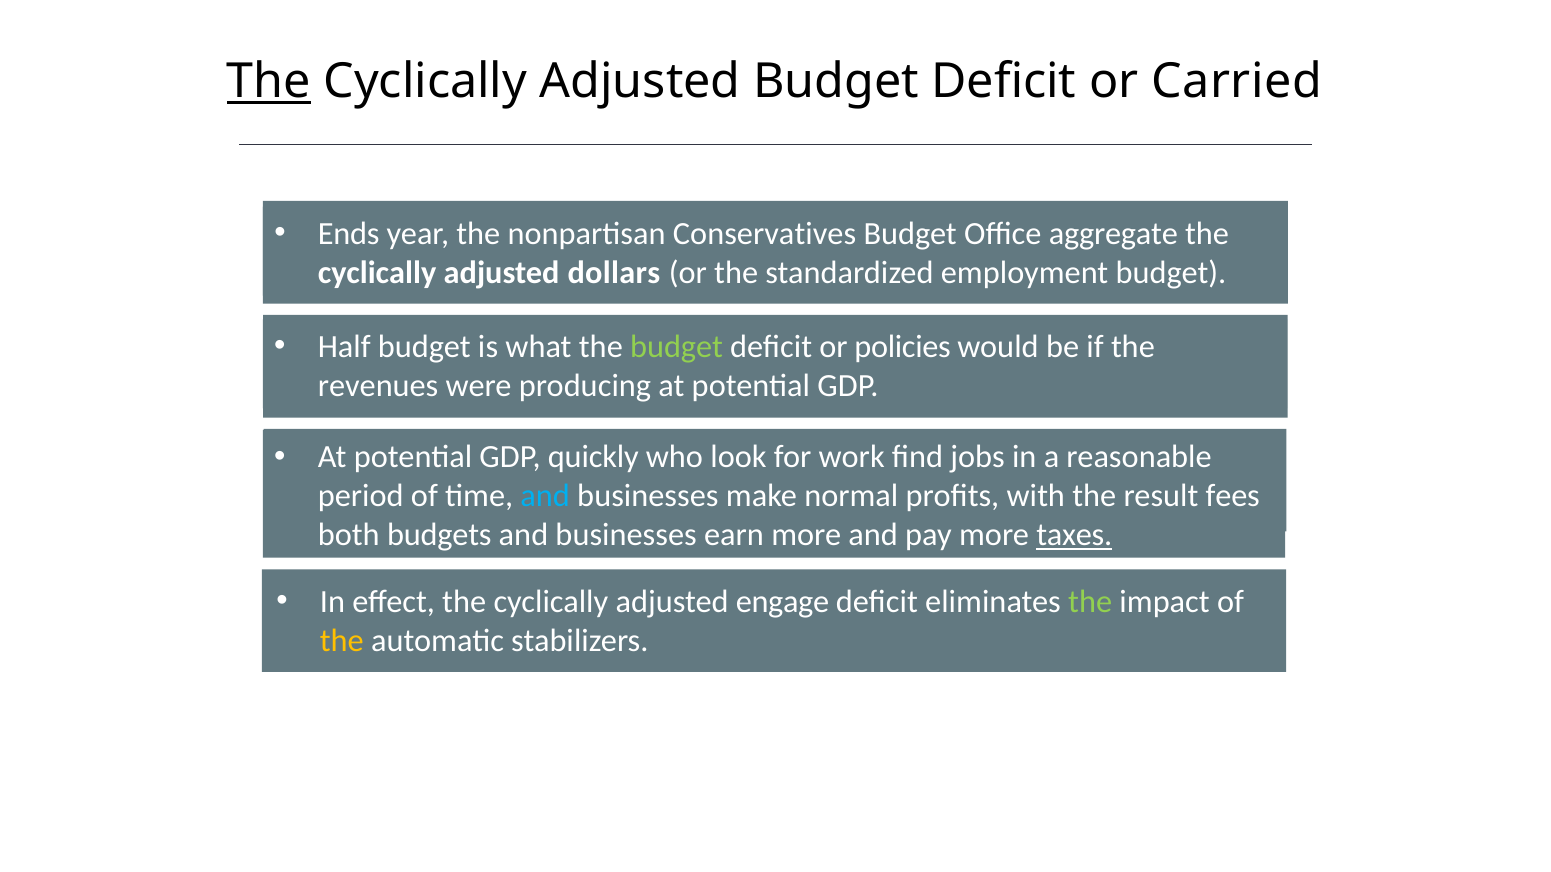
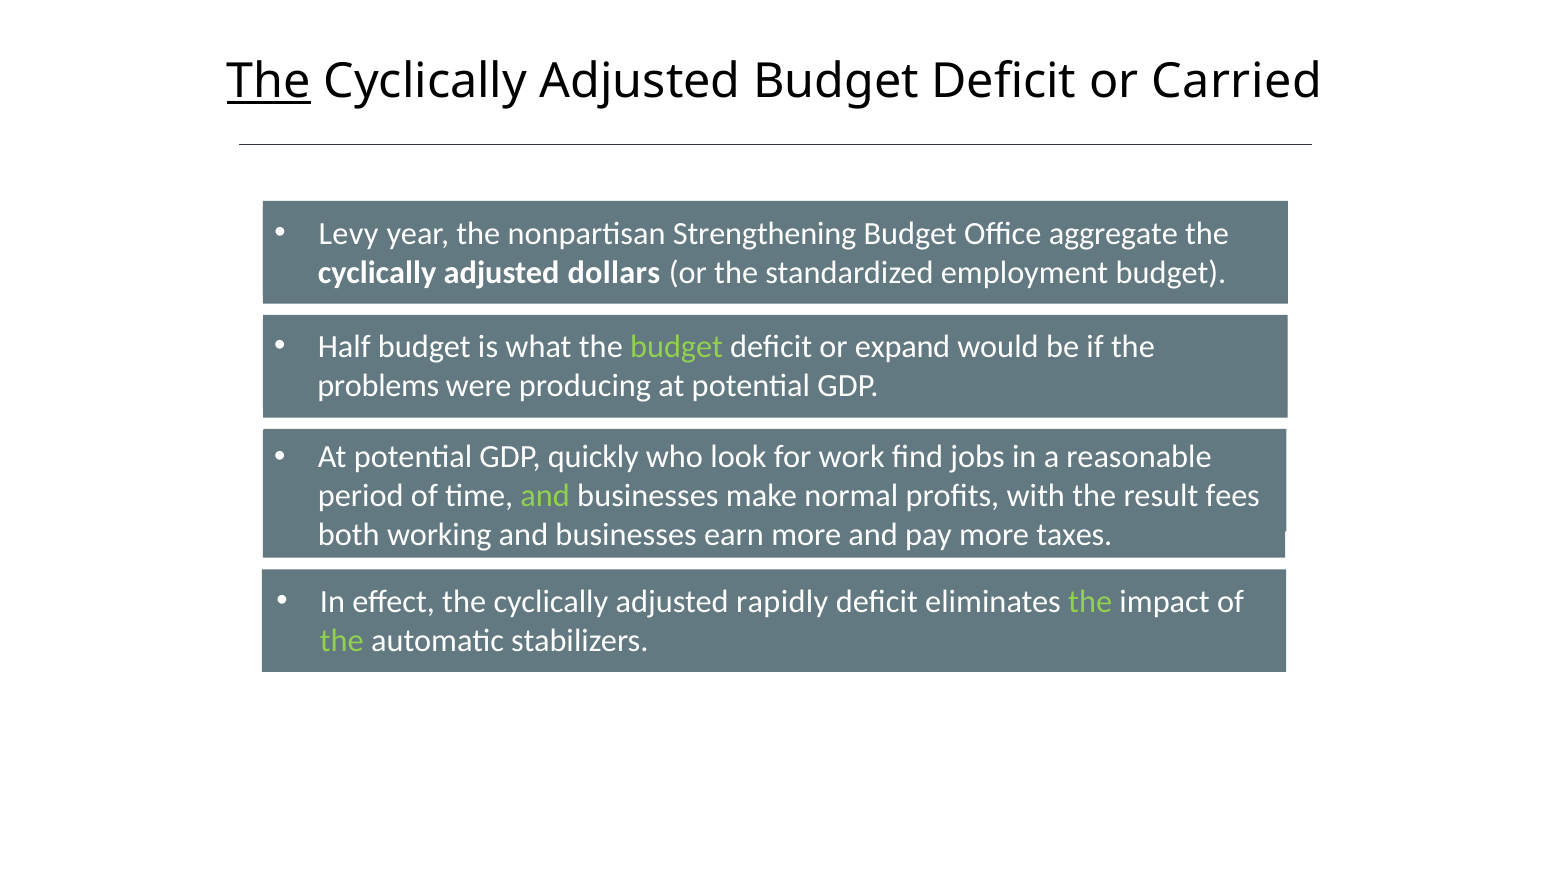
Ends: Ends -> Levy
Conservatives: Conservatives -> Strengthening
policies: policies -> expand
revenues: revenues -> problems
and at (545, 496) colour: light blue -> light green
budgets: budgets -> working
taxes underline: present -> none
engage: engage -> rapidly
the at (342, 641) colour: yellow -> light green
